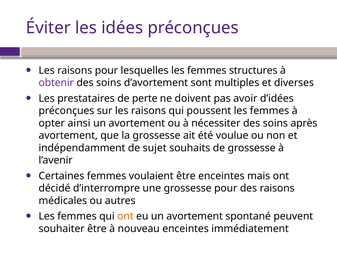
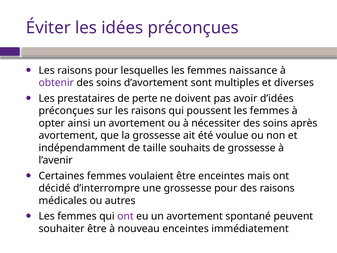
structures: structures -> naissance
sujet: sujet -> taille
ont at (125, 216) colour: orange -> purple
